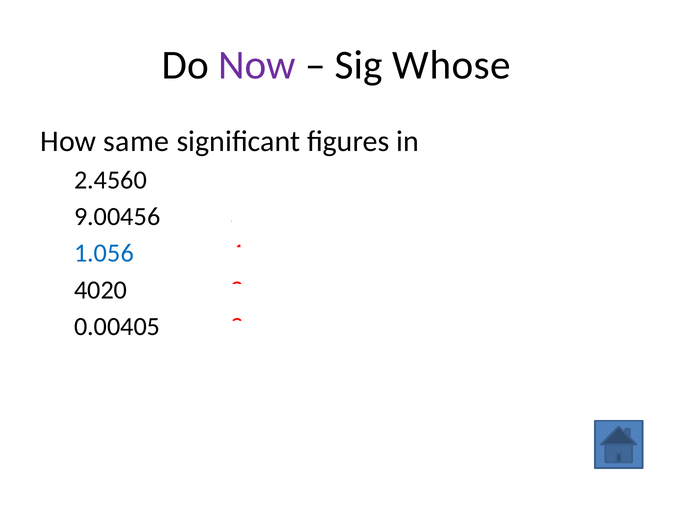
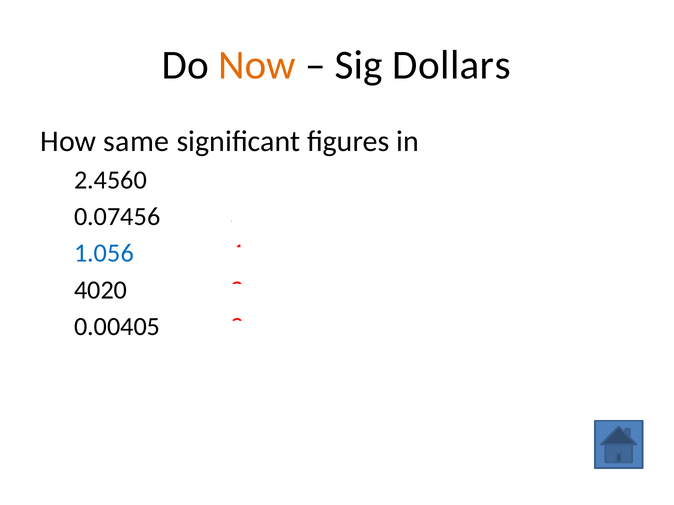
Now colour: purple -> orange
Whose: Whose -> Dollars
9.00456: 9.00456 -> 0.07456
